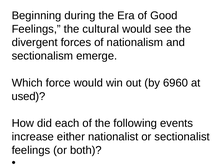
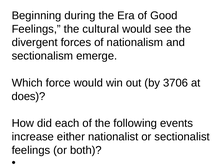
6960: 6960 -> 3706
used: used -> does
